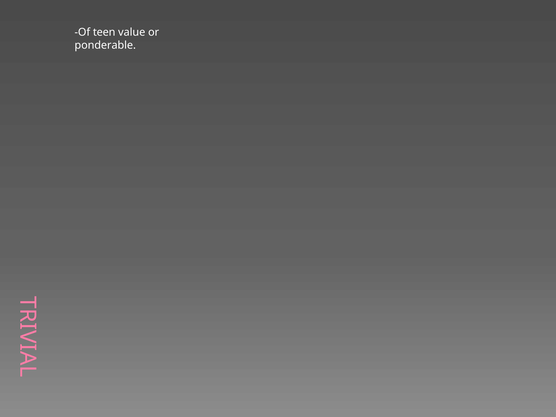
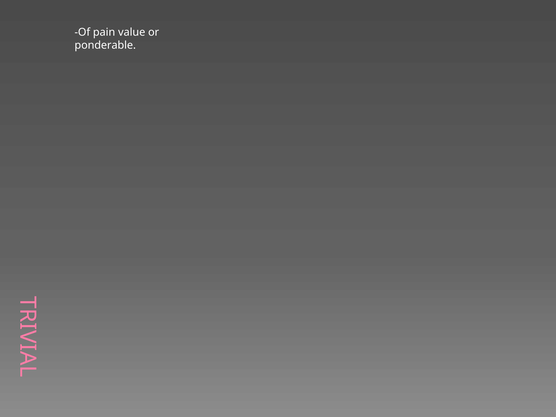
teen: teen -> pain
